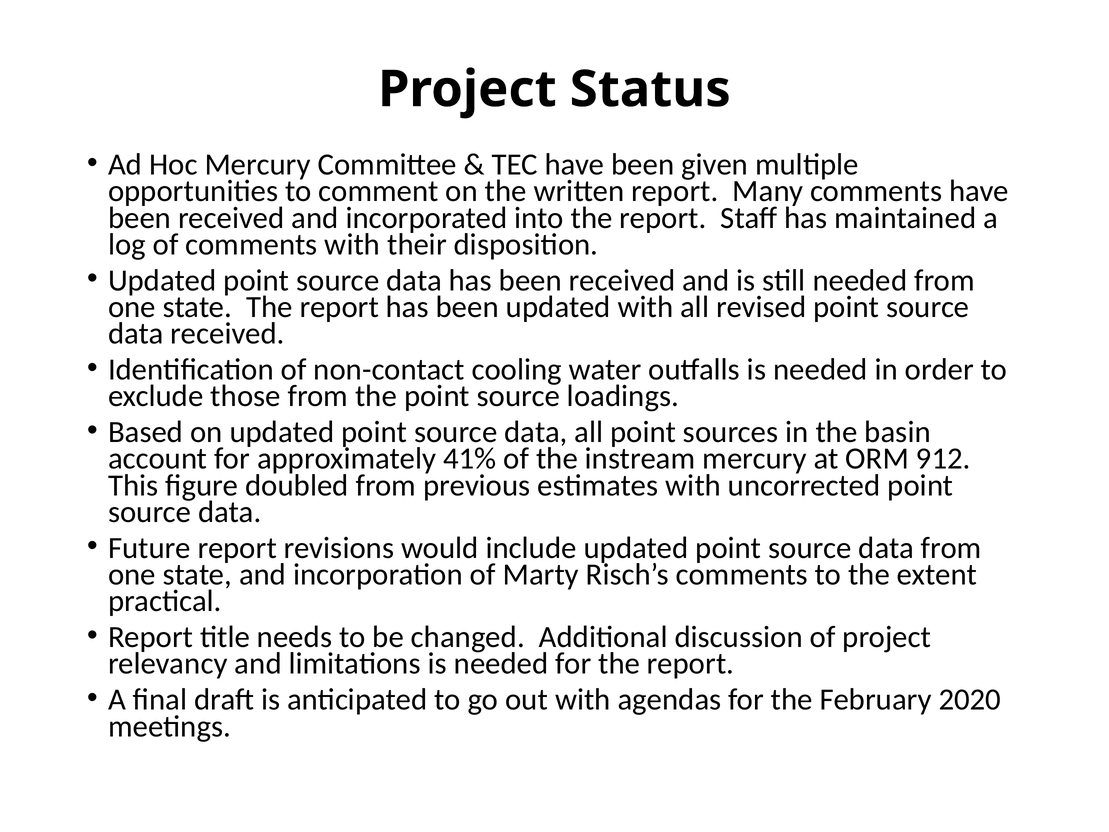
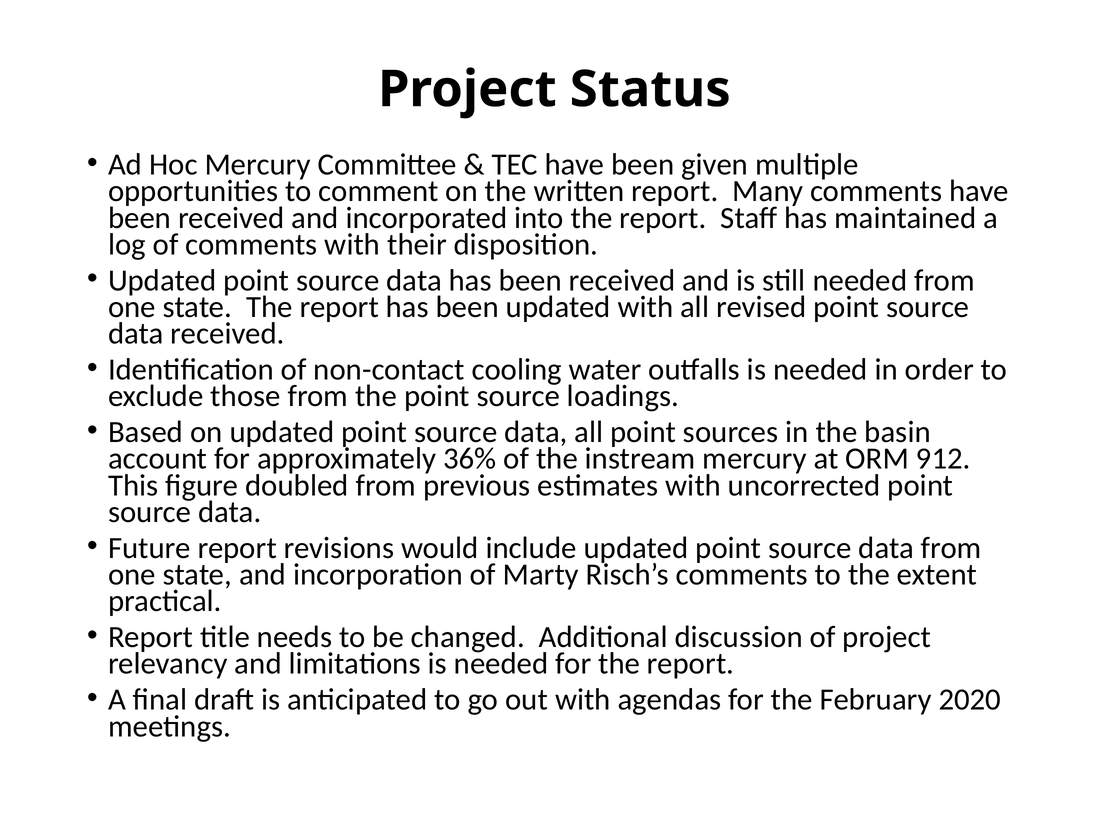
41%: 41% -> 36%
